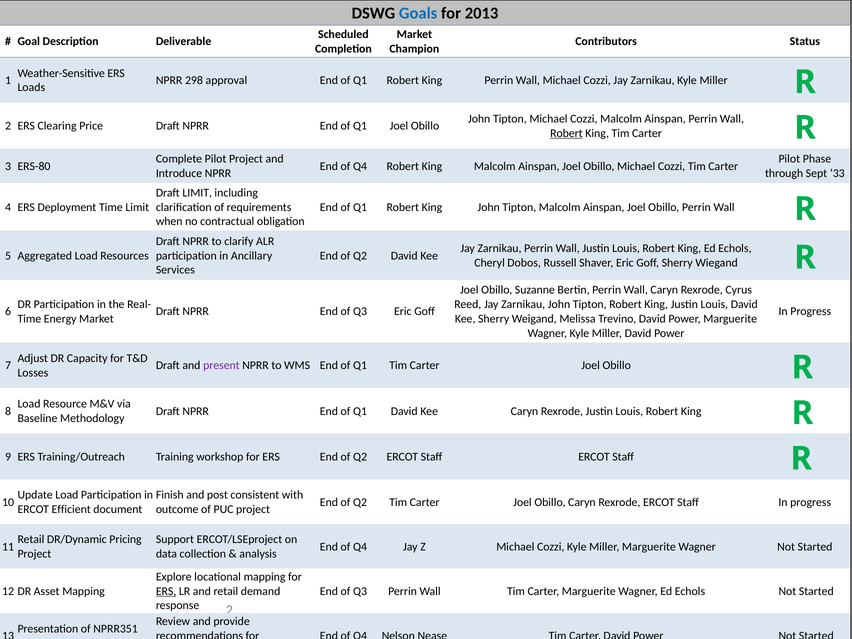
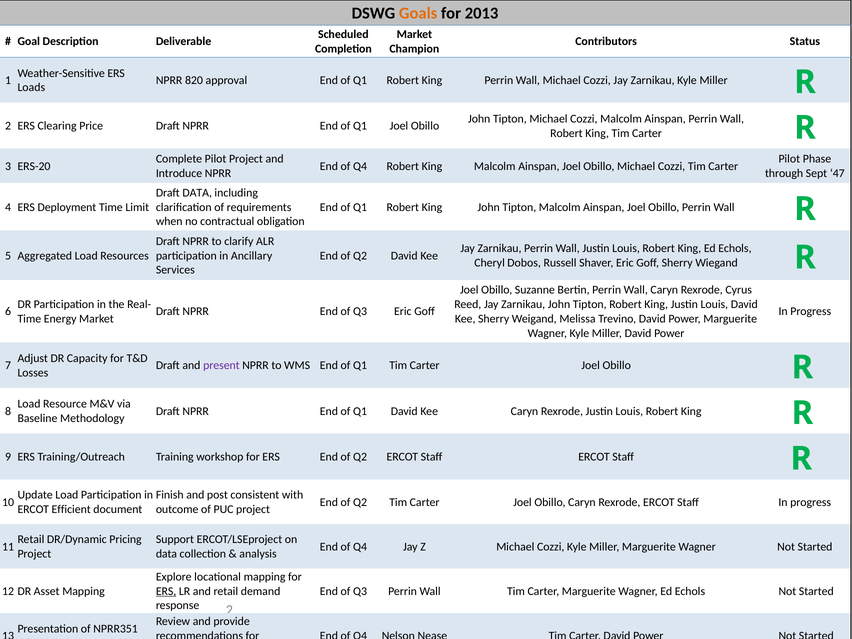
Goals colour: blue -> orange
298: 298 -> 820
Robert at (566, 133) underline: present -> none
ERS-80: ERS-80 -> ERS-20
33: 33 -> 47
Draft LIMIT: LIMIT -> DATA
